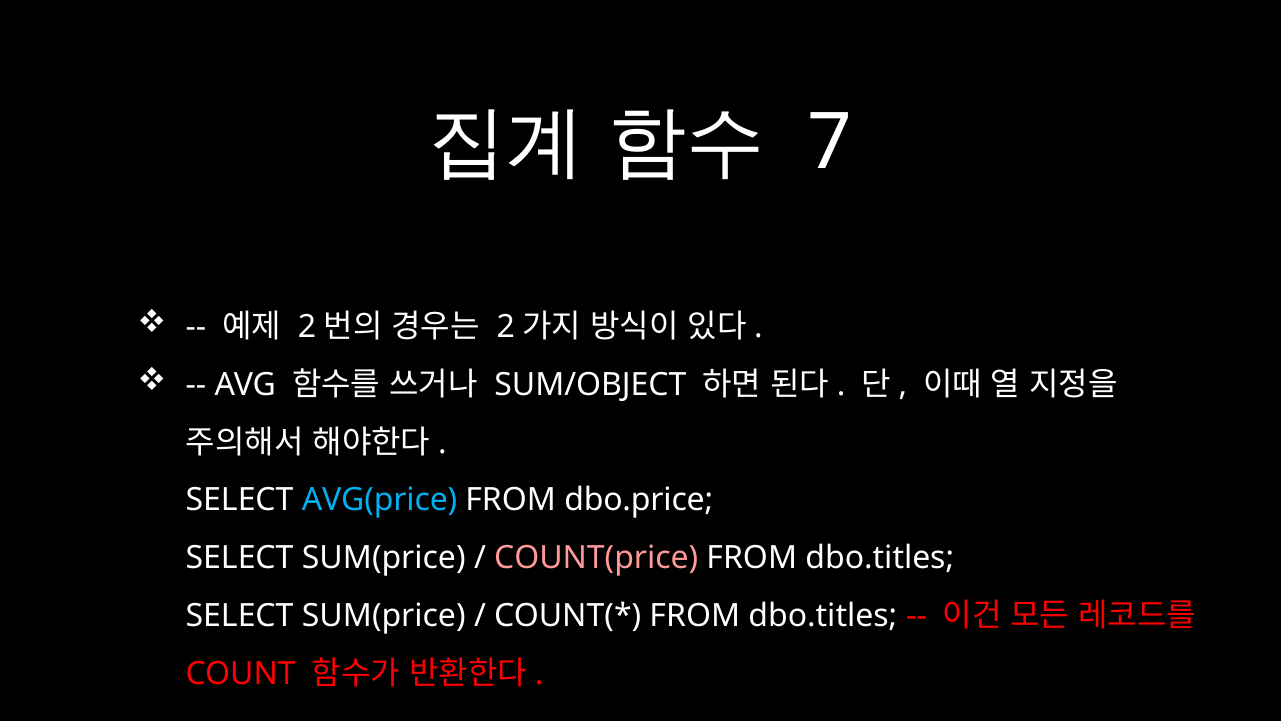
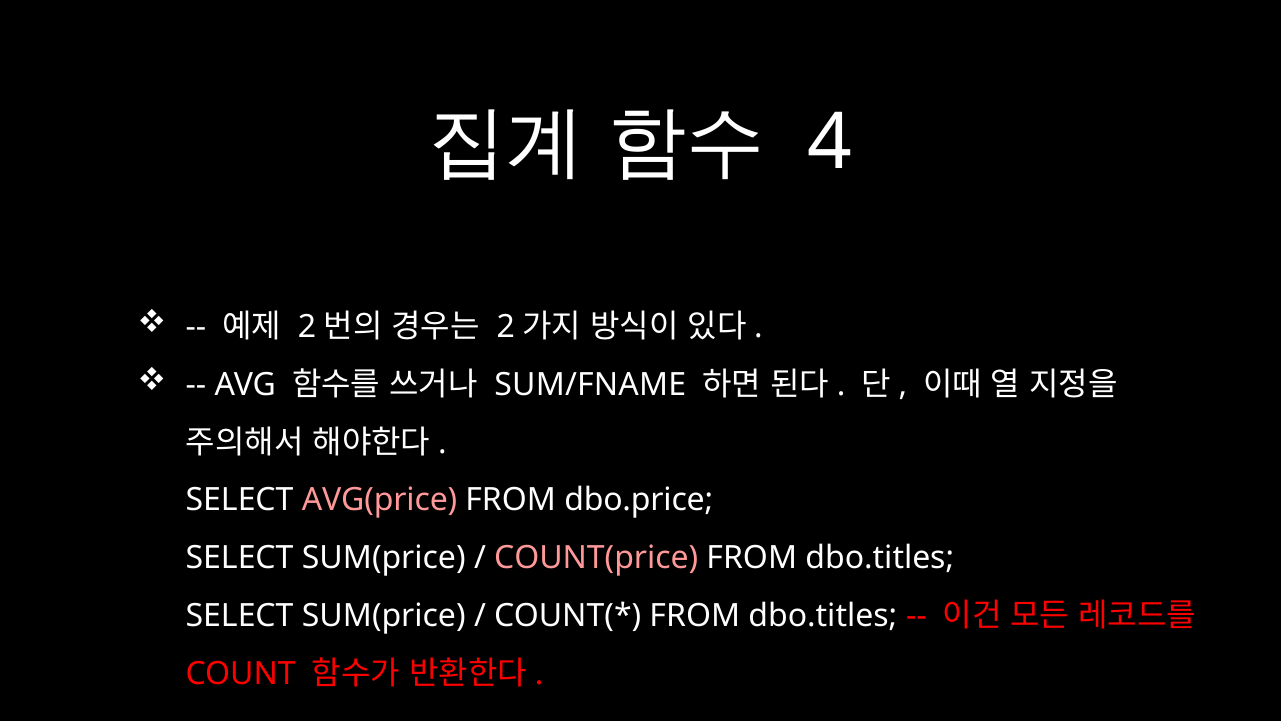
7: 7 -> 4
SUM/OBJECT: SUM/OBJECT -> SUM/FNAME
AVG(price colour: light blue -> pink
